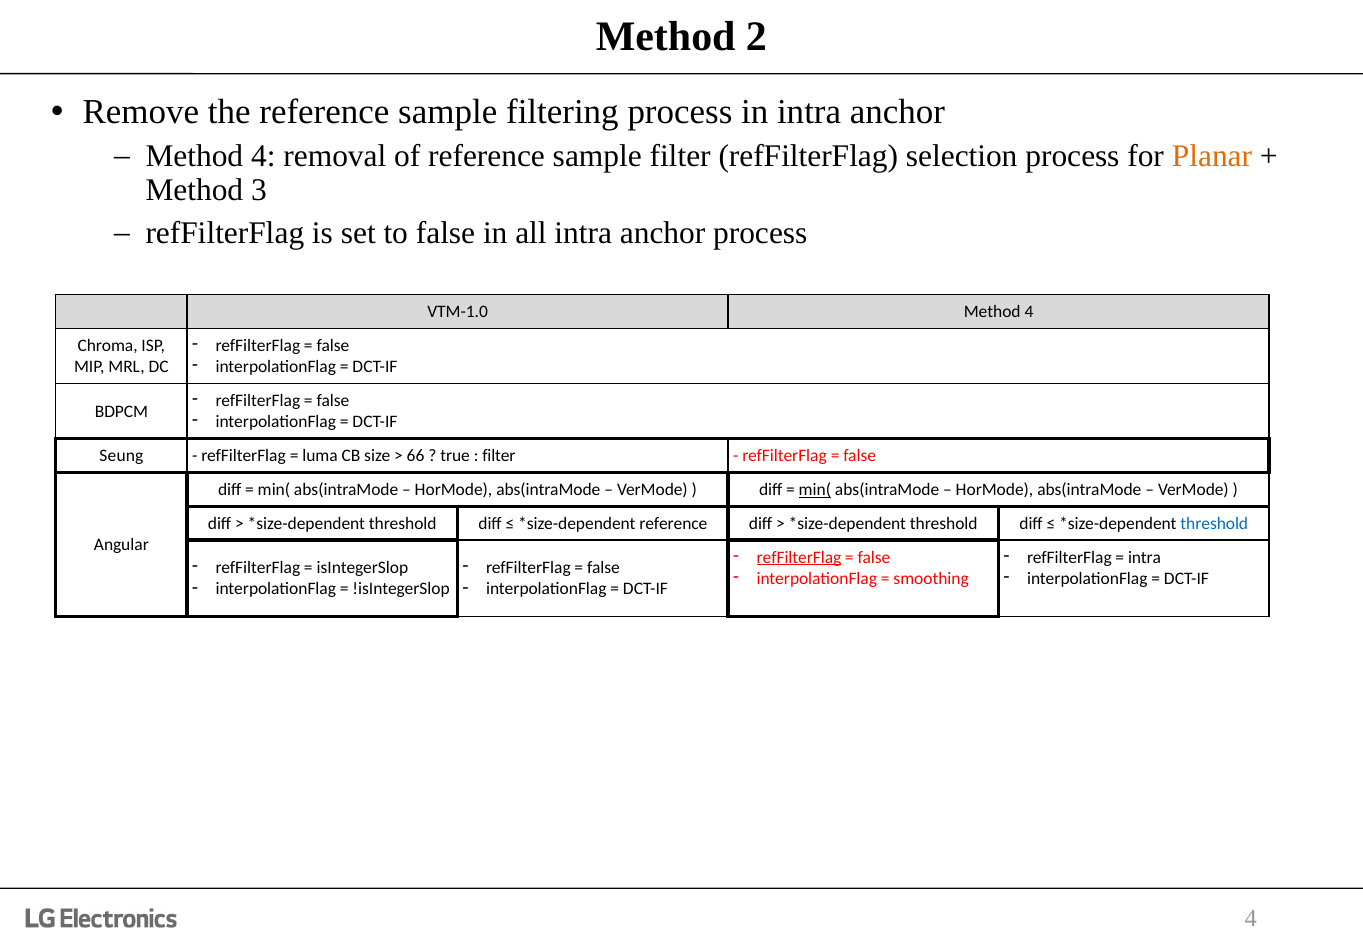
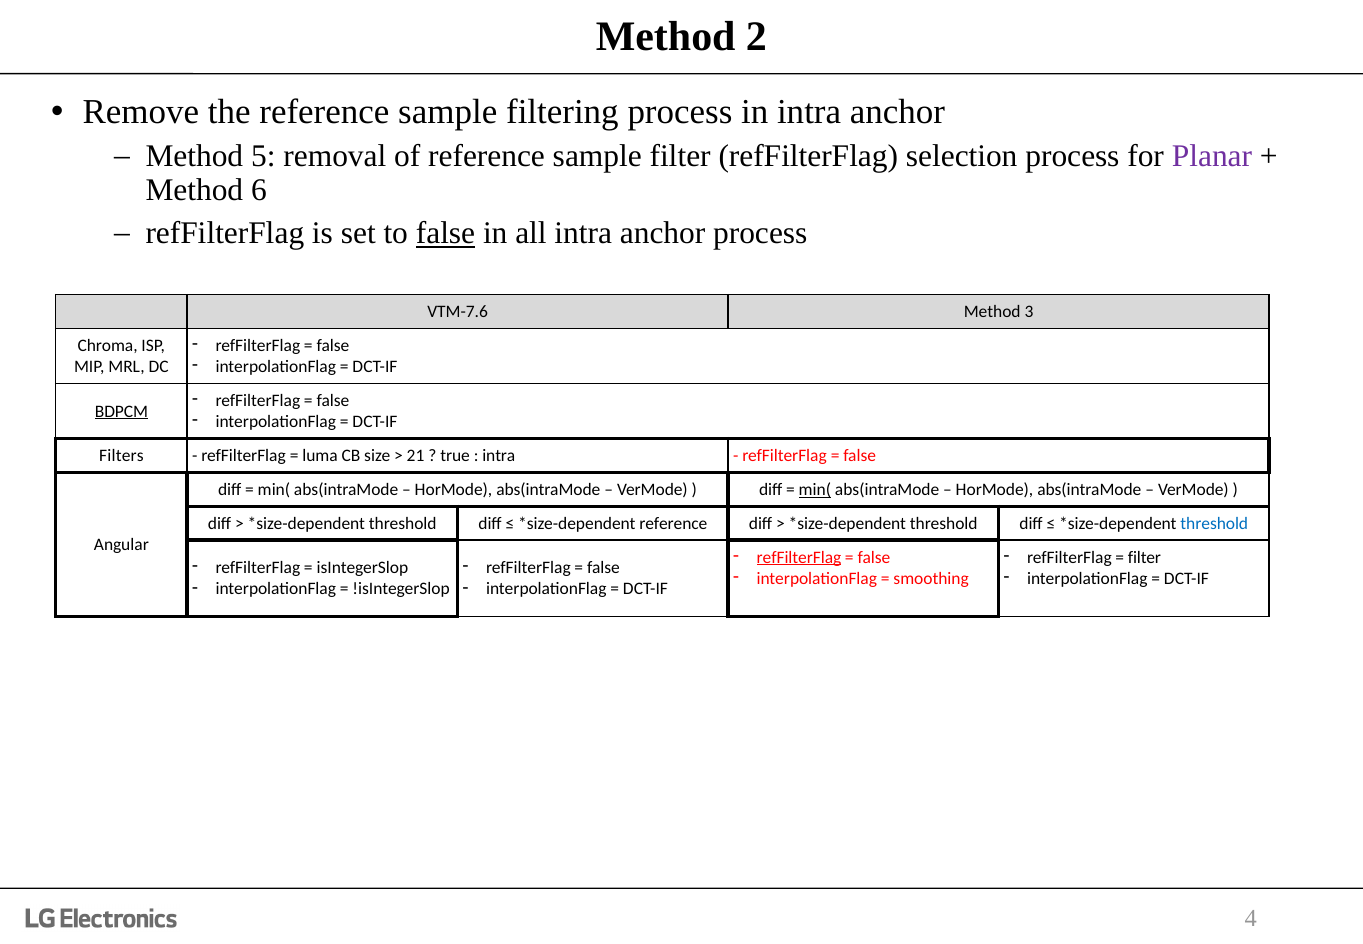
4 at (263, 156): 4 -> 5
Planar colour: orange -> purple
3: 3 -> 6
false at (445, 233) underline: none -> present
VTM-1.0: VTM-1.0 -> VTM-7.6
4 at (1029, 312): 4 -> 3
BDPCM underline: none -> present
Seung: Seung -> Filters
66: 66 -> 21
filter at (499, 456): filter -> intra
intra at (1144, 557): intra -> filter
